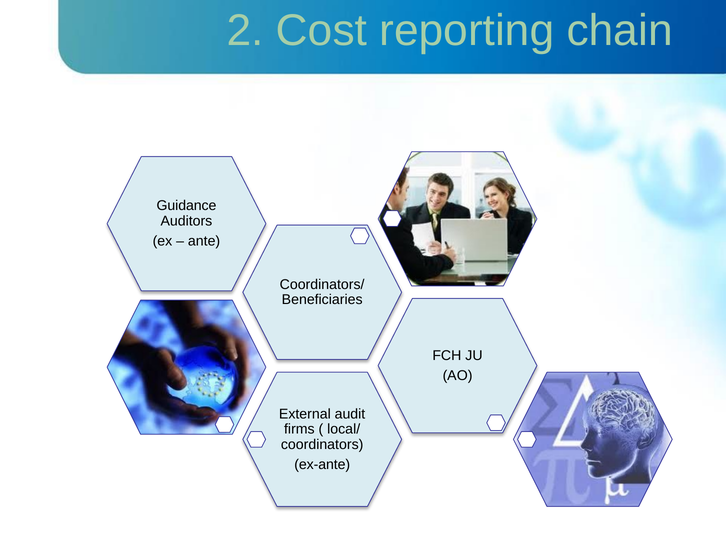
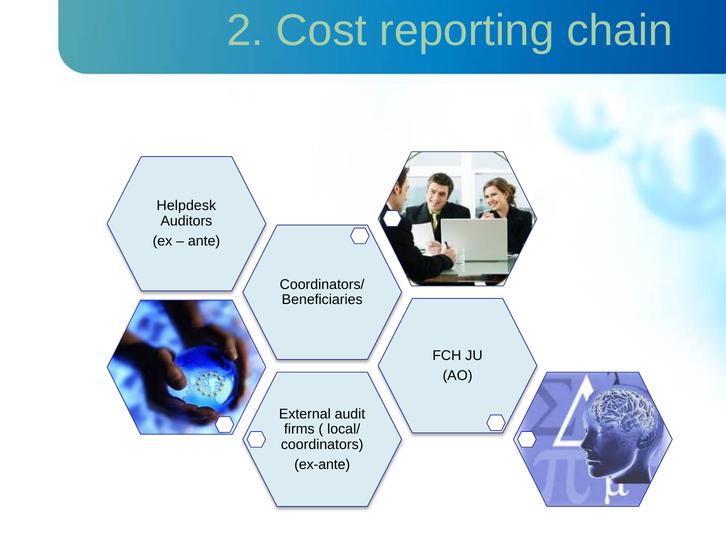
Guidance: Guidance -> Helpdesk
